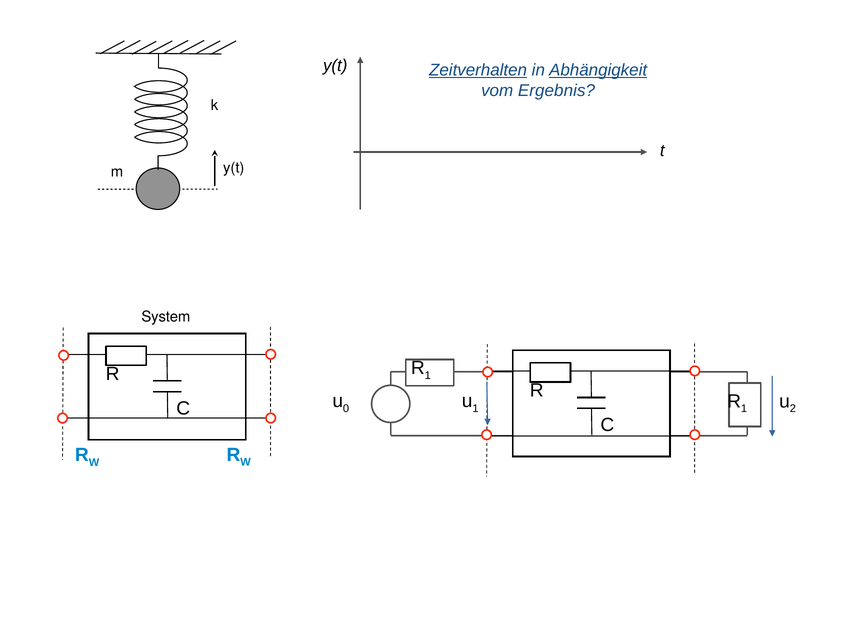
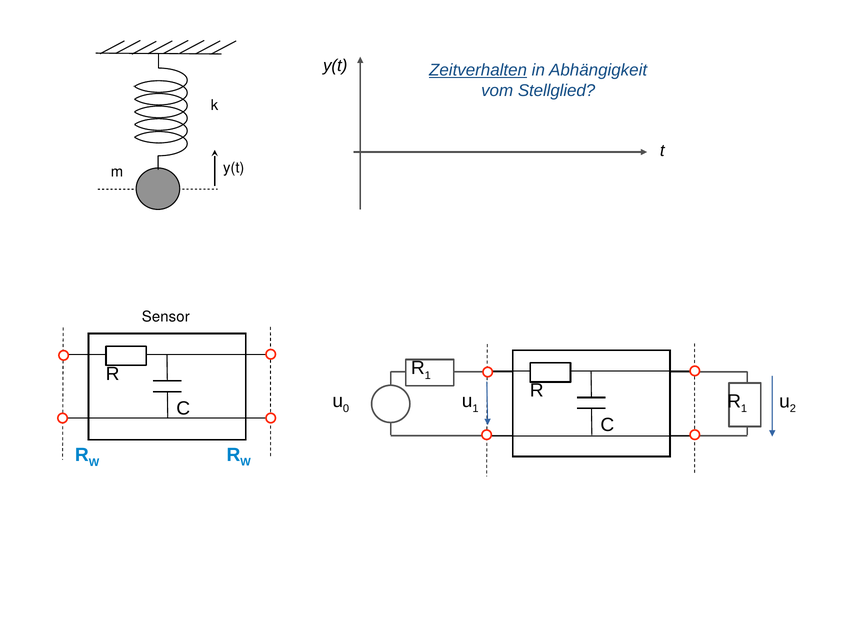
Abhängigkeit underline: present -> none
Ergebnis: Ergebnis -> Stellglied
System: System -> Sensor
